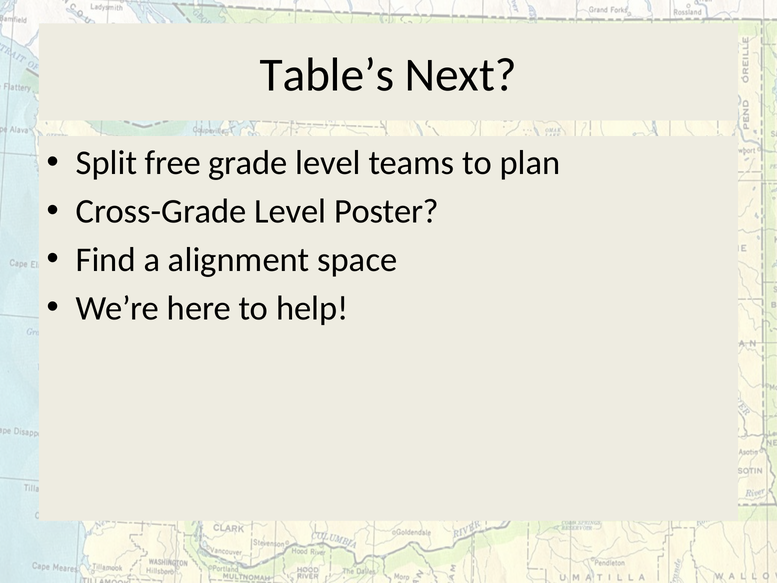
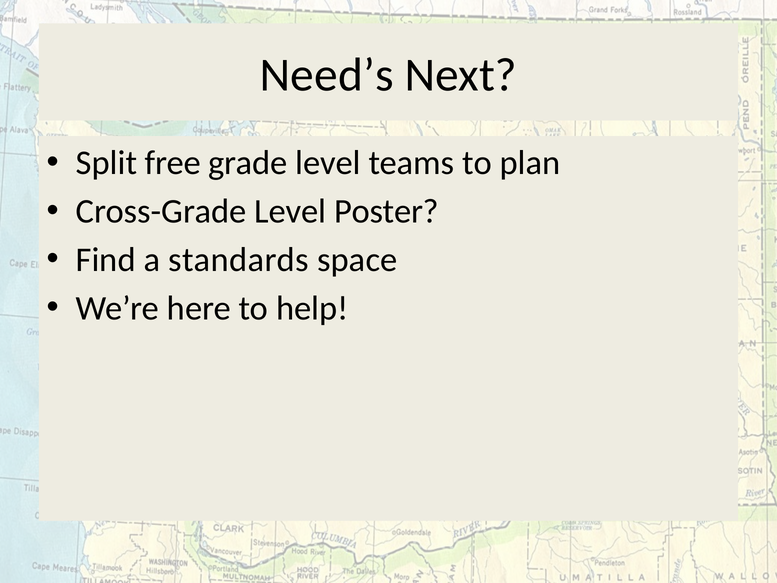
Table’s: Table’s -> Need’s
alignment: alignment -> standards
